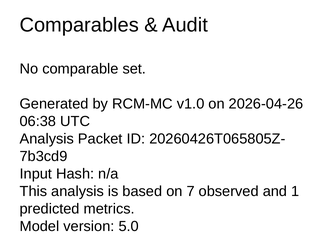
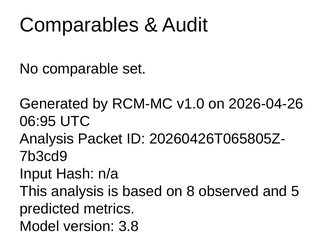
06:38: 06:38 -> 06:95
7: 7 -> 8
1: 1 -> 5
5.0: 5.0 -> 3.8
